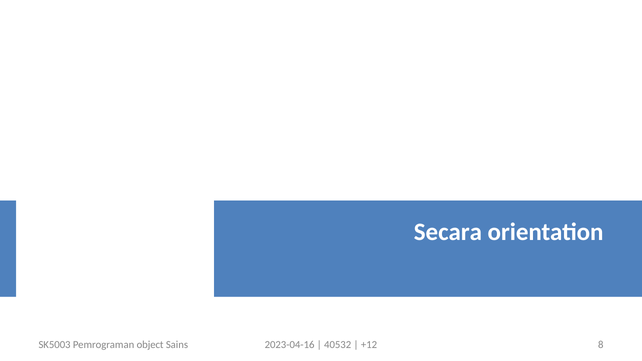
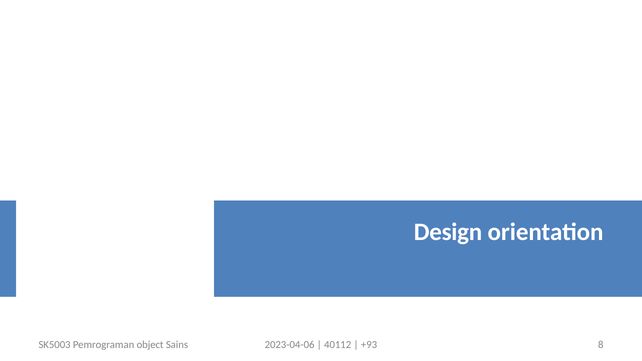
Secara: Secara -> Design
2023-04-16: 2023-04-16 -> 2023-04-06
40532: 40532 -> 40112
+12: +12 -> +93
